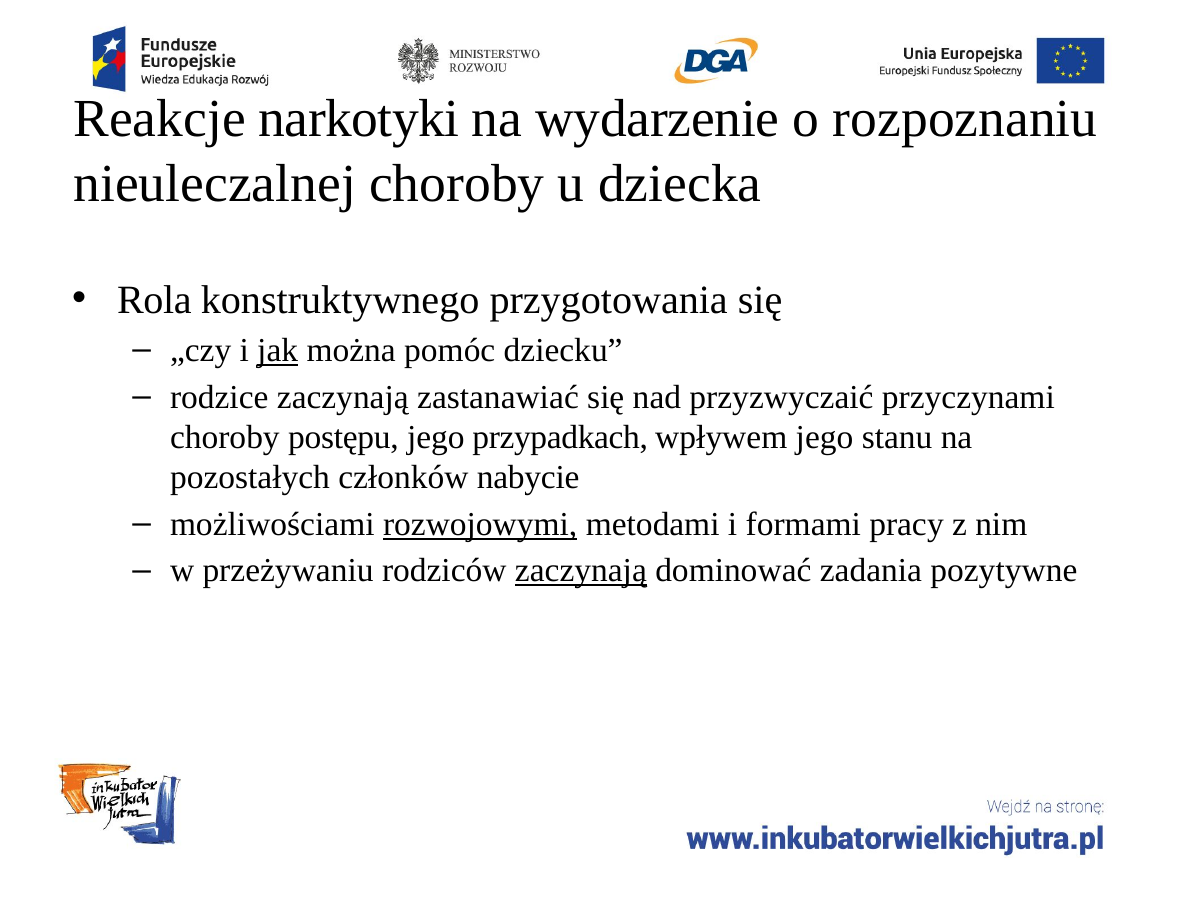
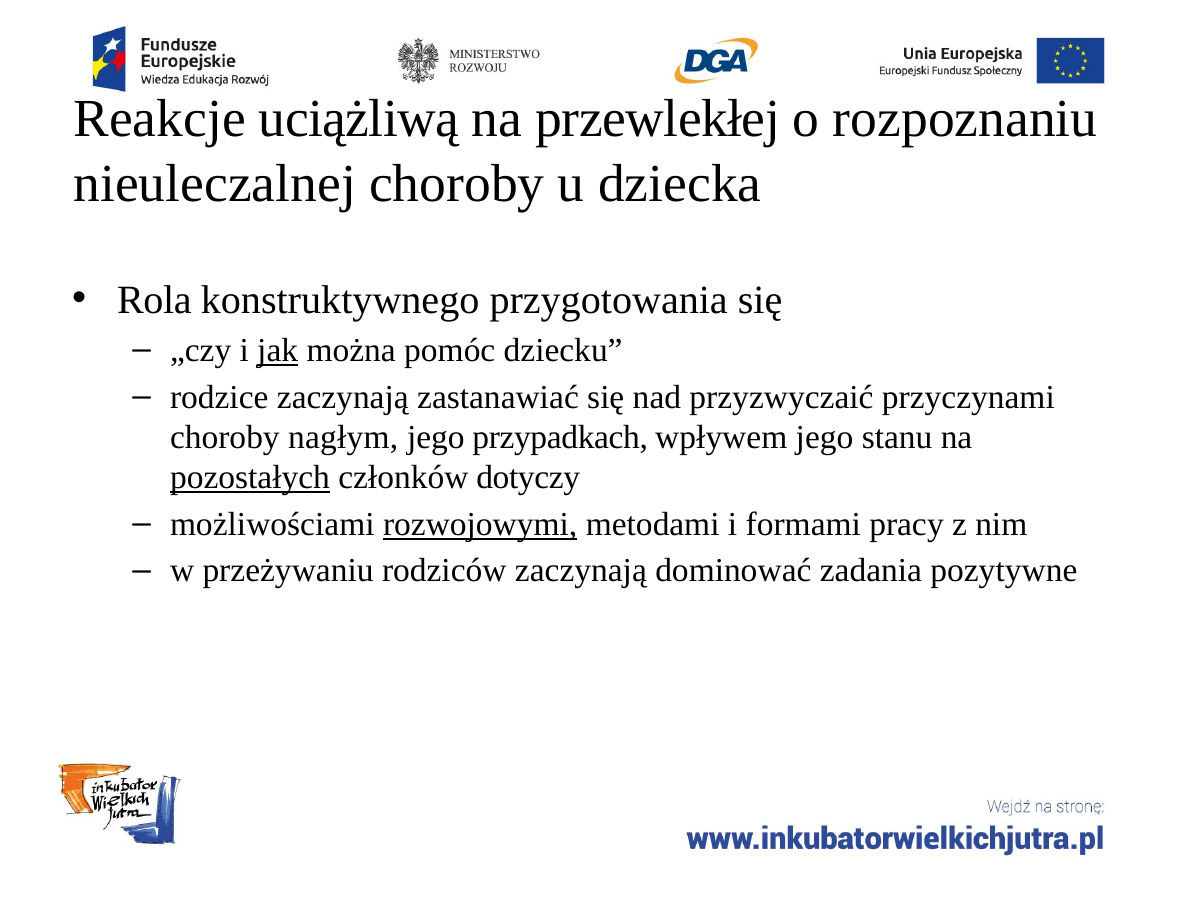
narkotyki: narkotyki -> uciążliwą
wydarzenie: wydarzenie -> przewlekłej
postępu: postępu -> nagłym
pozostałych underline: none -> present
nabycie: nabycie -> dotyczy
zaczynają at (581, 571) underline: present -> none
